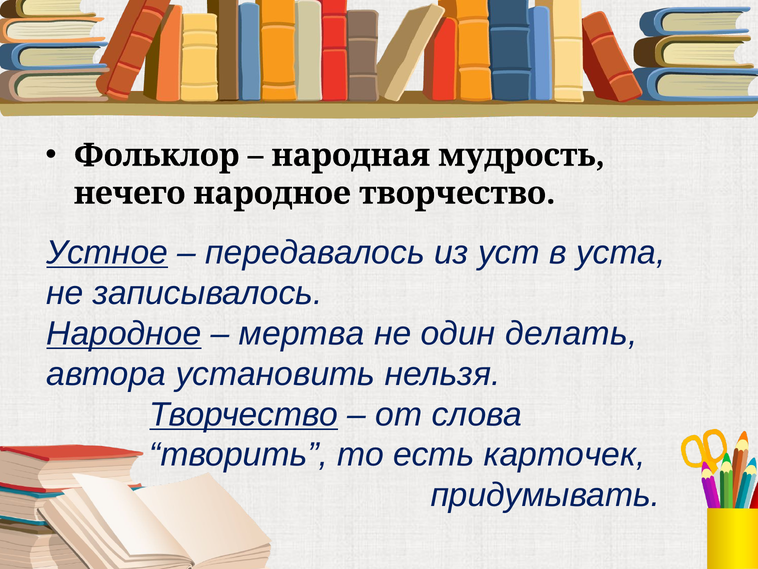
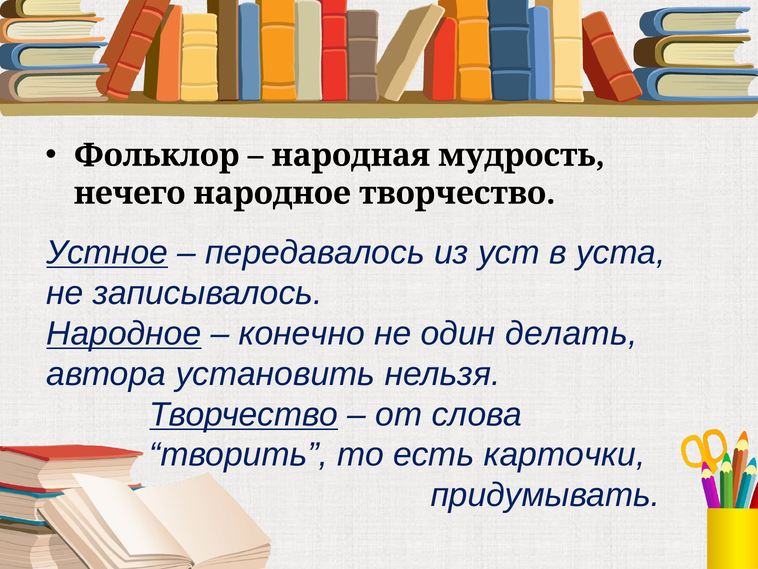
мертва: мертва -> конечно
карточек: карточек -> карточки
